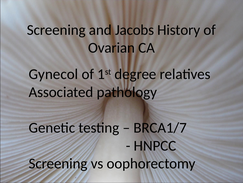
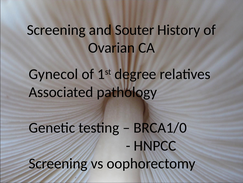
Jacobs: Jacobs -> Souter
BRCA1/7: BRCA1/7 -> BRCA1/0
